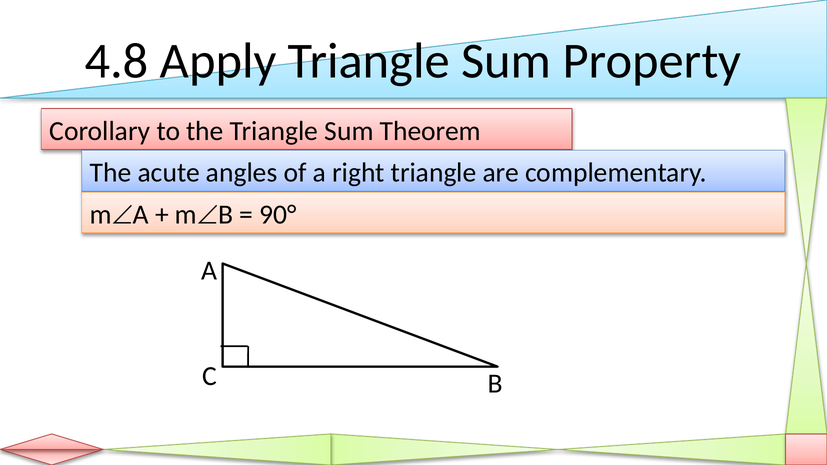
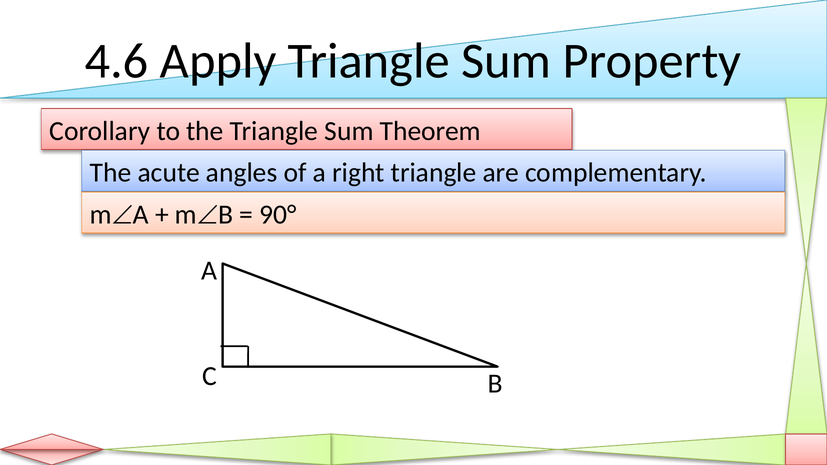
4.8: 4.8 -> 4.6
